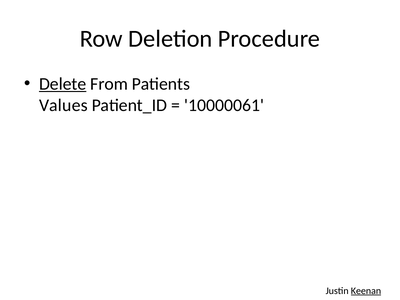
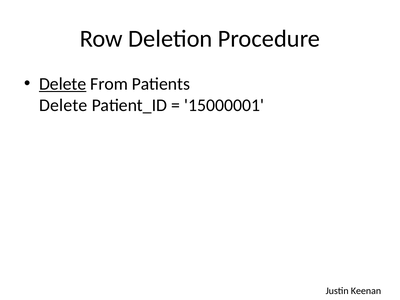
Values at (63, 105): Values -> Delete
10000061: 10000061 -> 15000001
Keenan underline: present -> none
